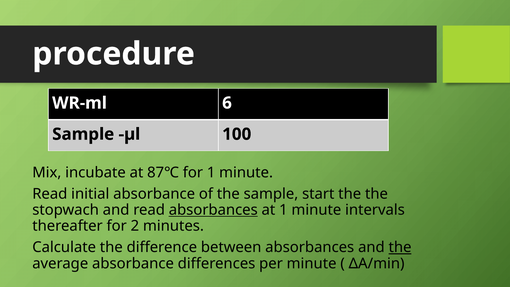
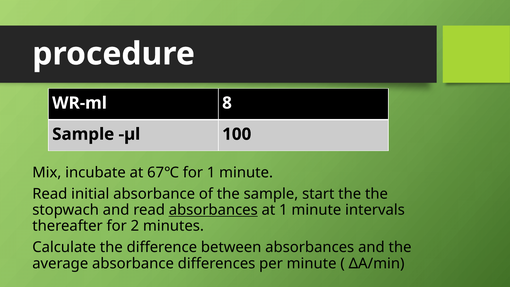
6: 6 -> 8
87℃: 87℃ -> 67℃
the at (400, 247) underline: present -> none
